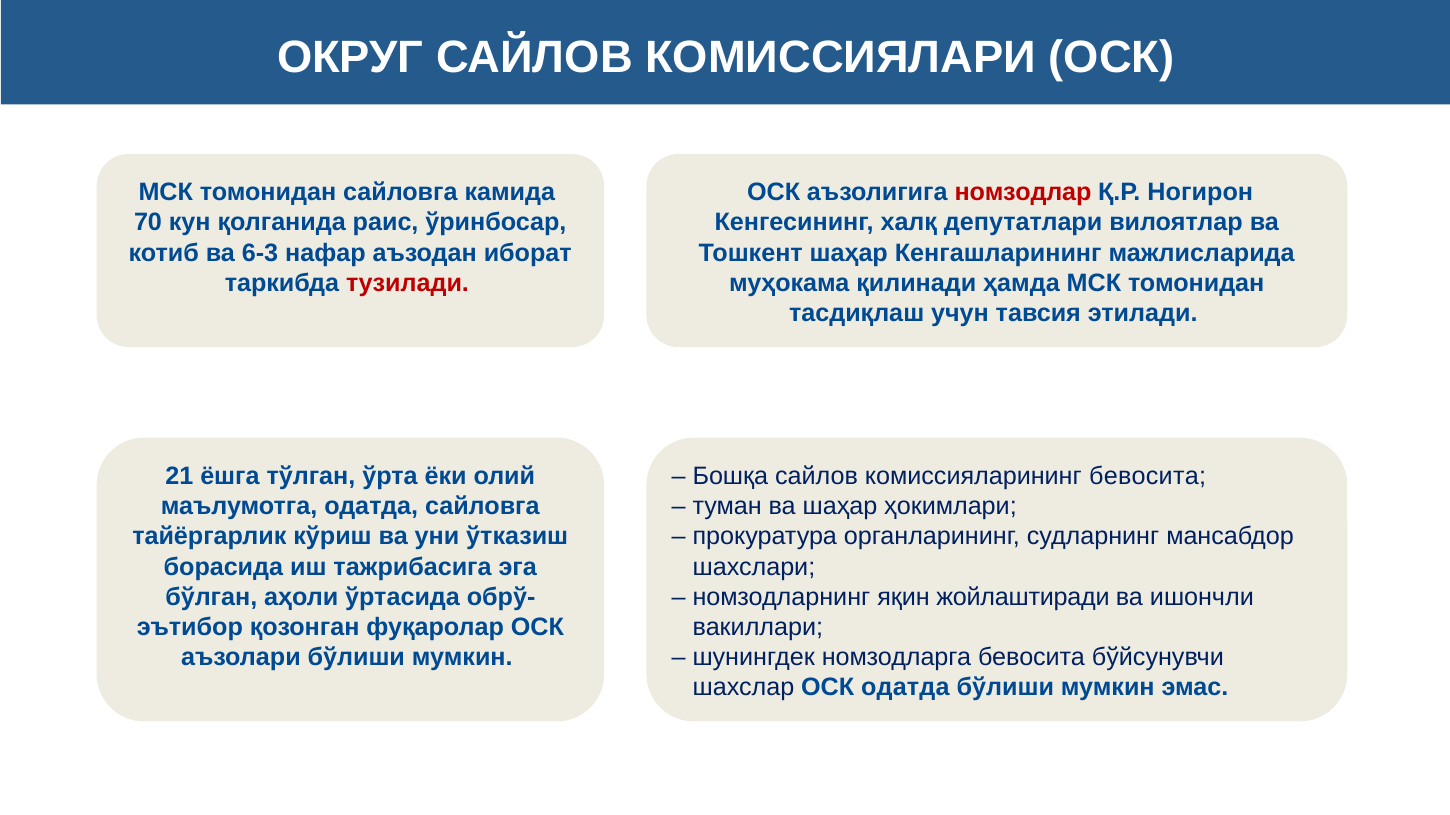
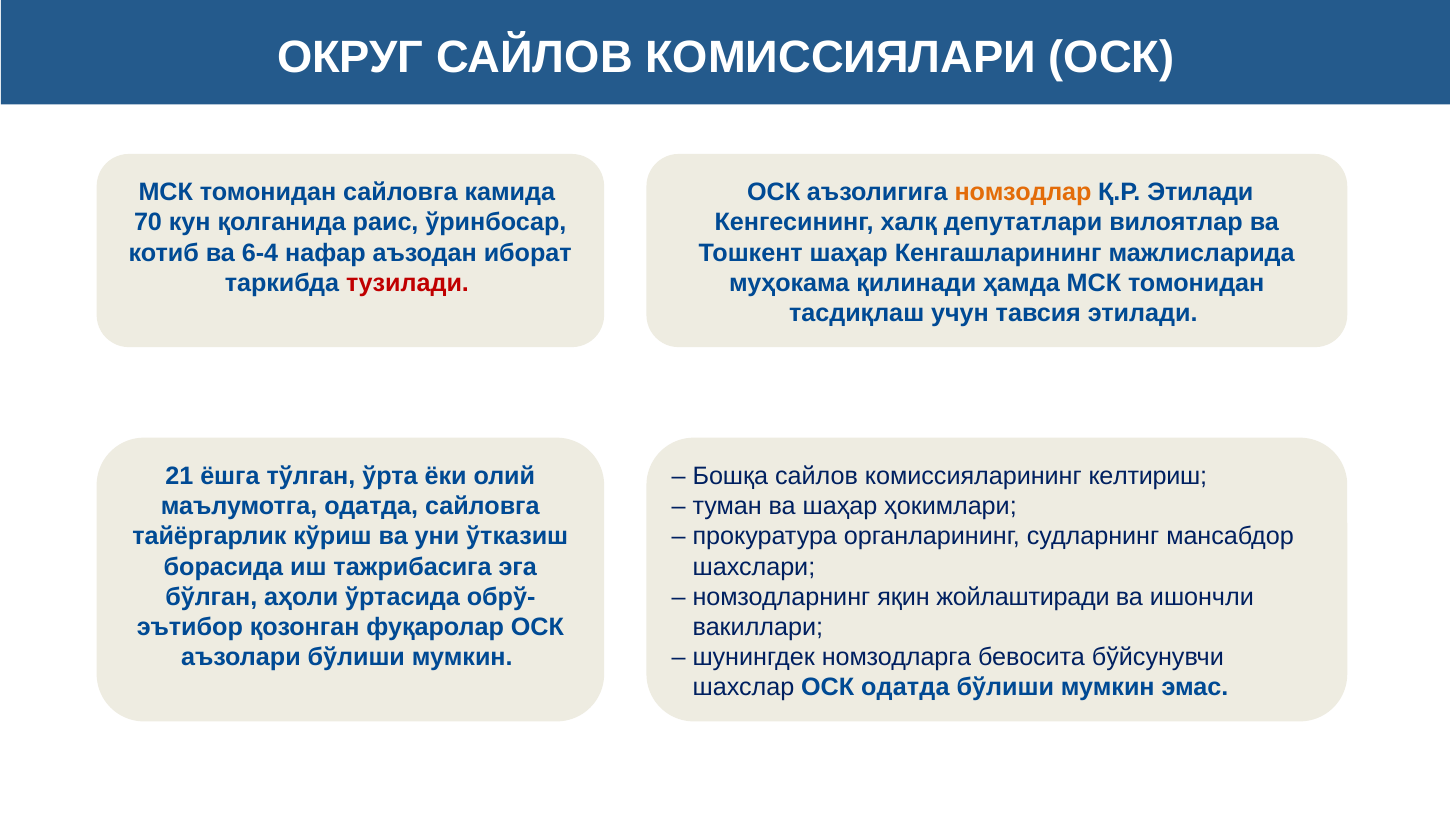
номзодлар colour: red -> orange
Қ.Р Ногирон: Ногирон -> Этилади
6-3: 6-3 -> 6-4
комиссияларининг бевосита: бевосита -> келтириш
